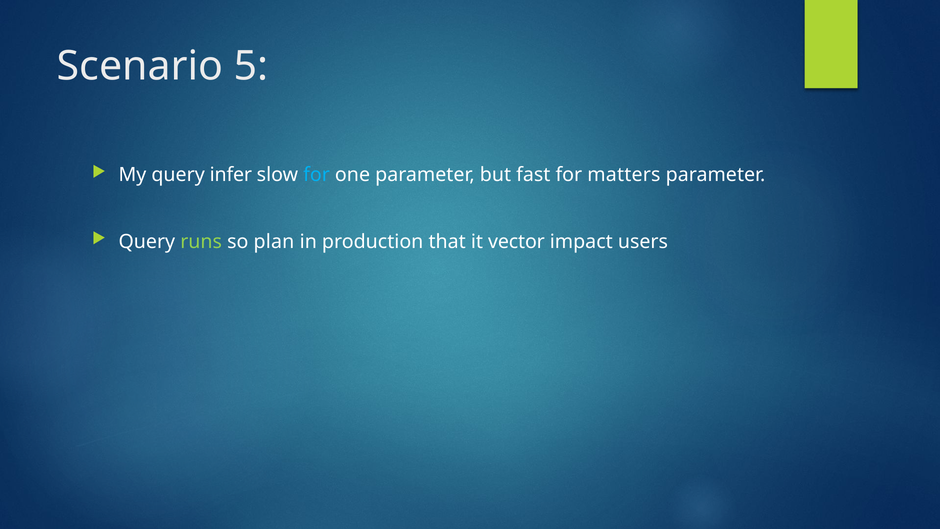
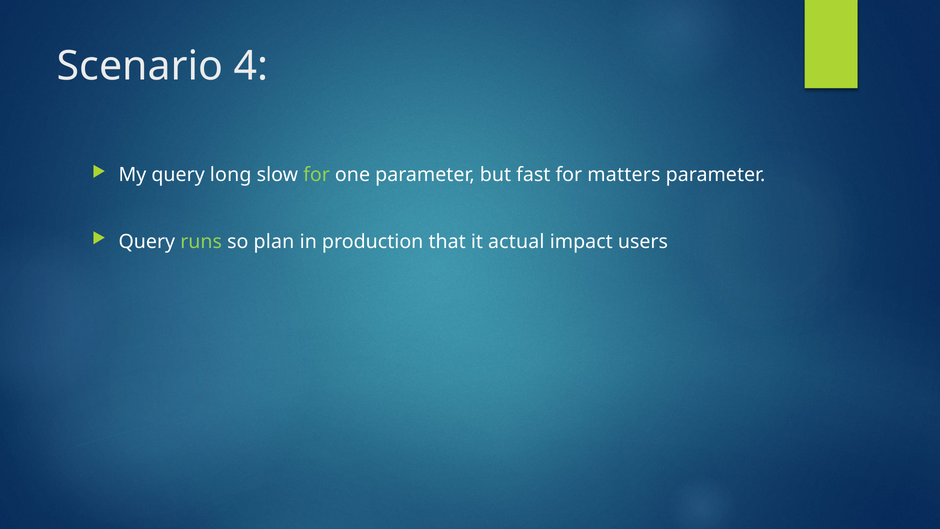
5: 5 -> 4
infer: infer -> long
for at (317, 175) colour: light blue -> light green
vector: vector -> actual
